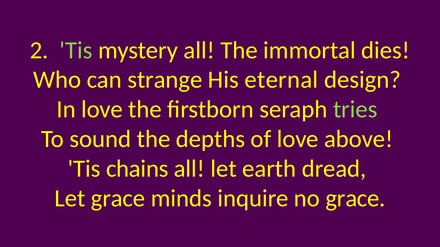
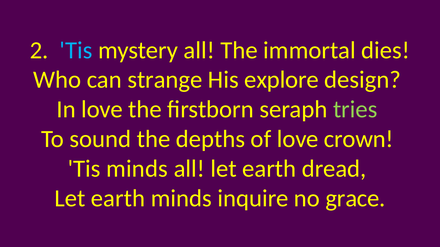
Tis at (76, 50) colour: light green -> light blue
eternal: eternal -> explore
above: above -> crown
Tis chains: chains -> minds
grace at (118, 199): grace -> earth
